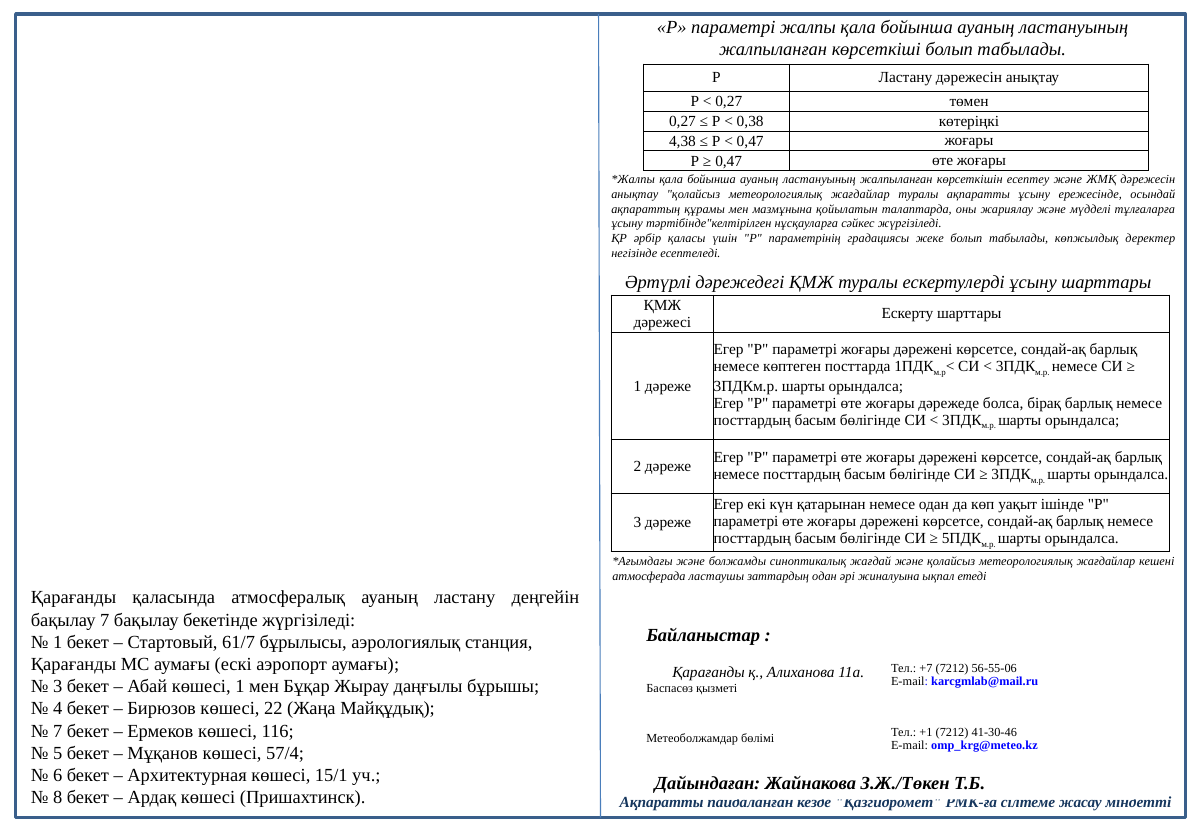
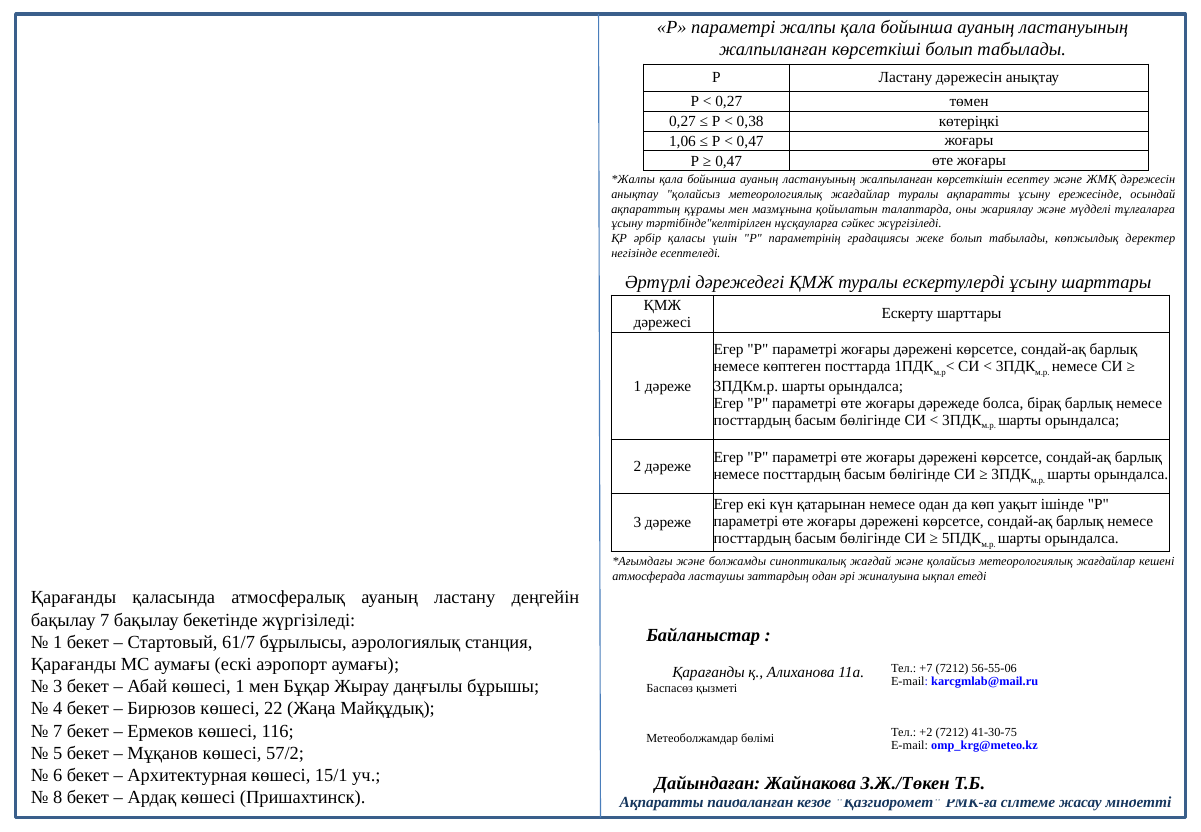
4,38: 4,38 -> 1,06
+1: +1 -> +2
41-30-46: 41-30-46 -> 41-30-75
57/4: 57/4 -> 57/2
